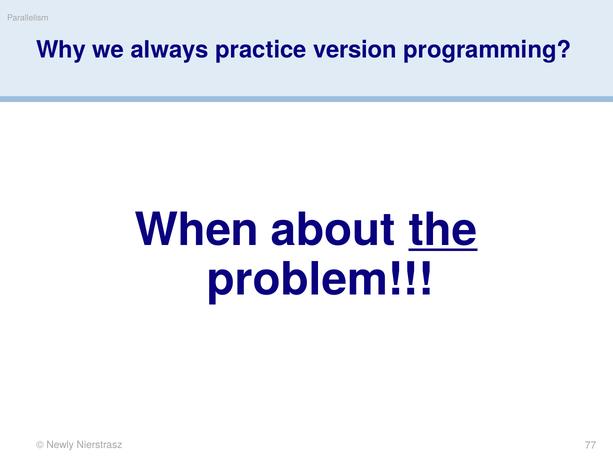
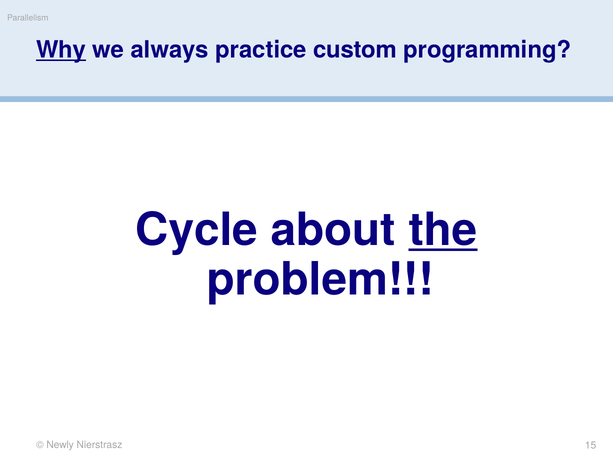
Why underline: none -> present
version: version -> custom
When: When -> Cycle
77: 77 -> 15
